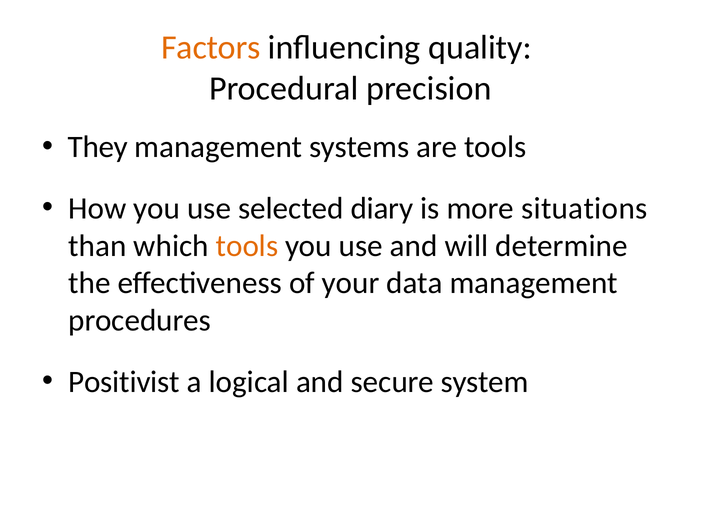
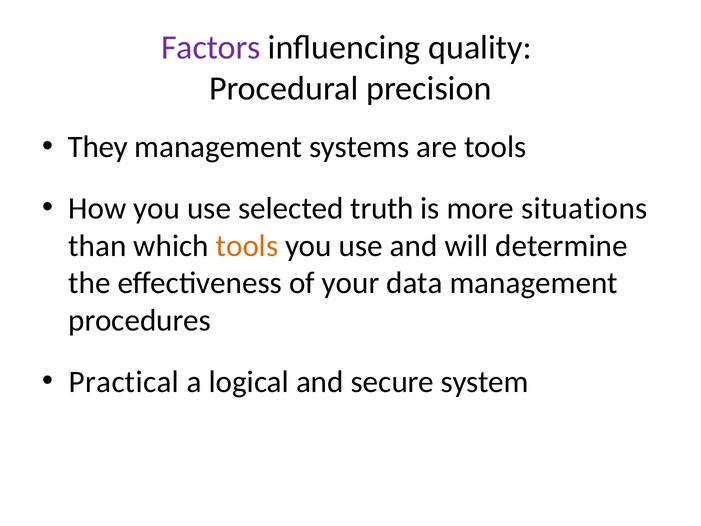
Factors colour: orange -> purple
diary: diary -> truth
Positivist: Positivist -> Practical
